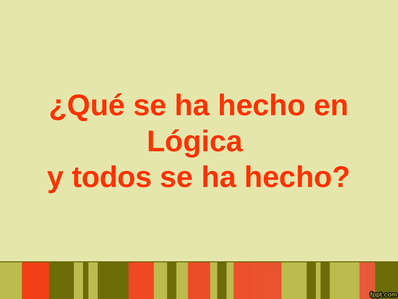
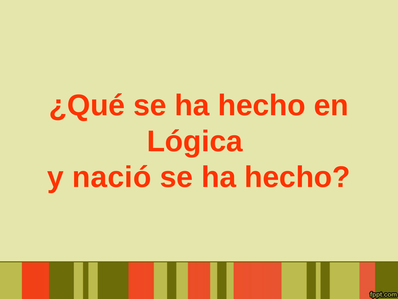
todos: todos -> nació
